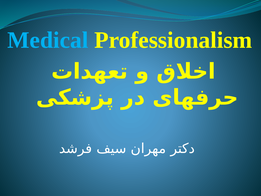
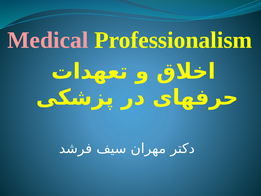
Medical colour: light blue -> pink
